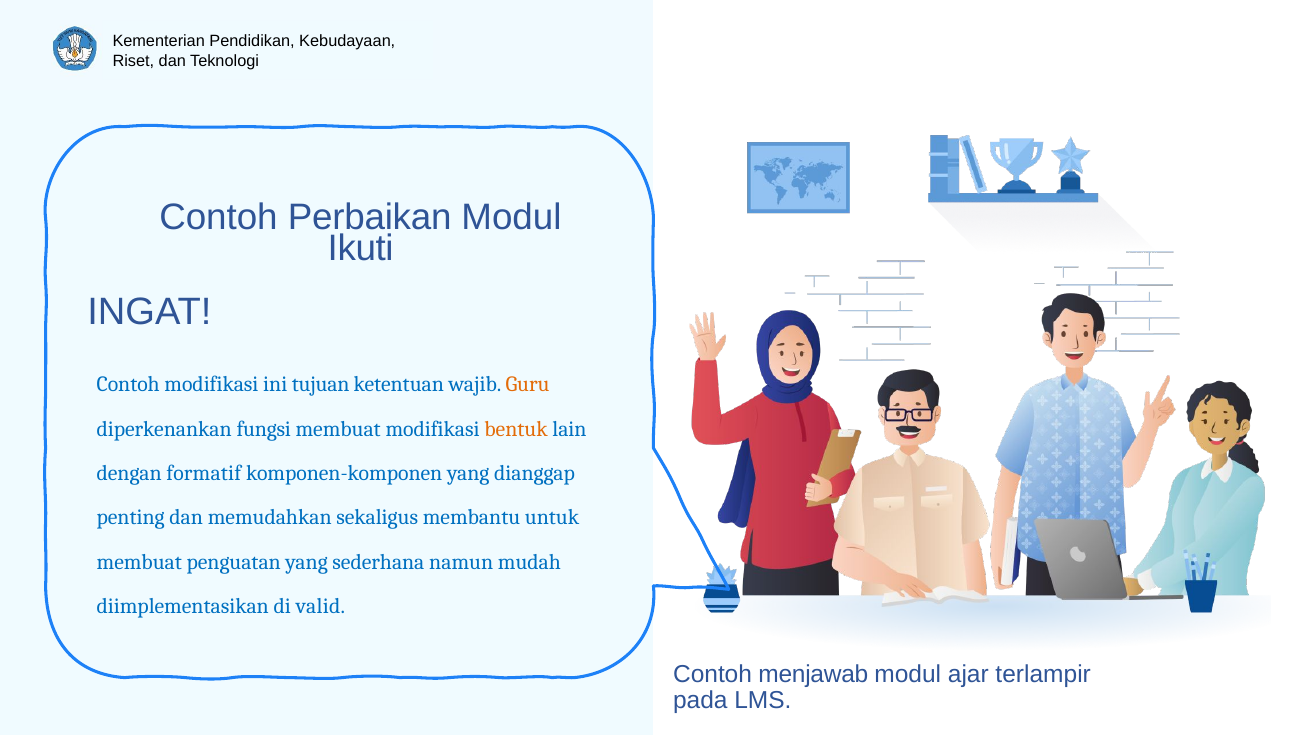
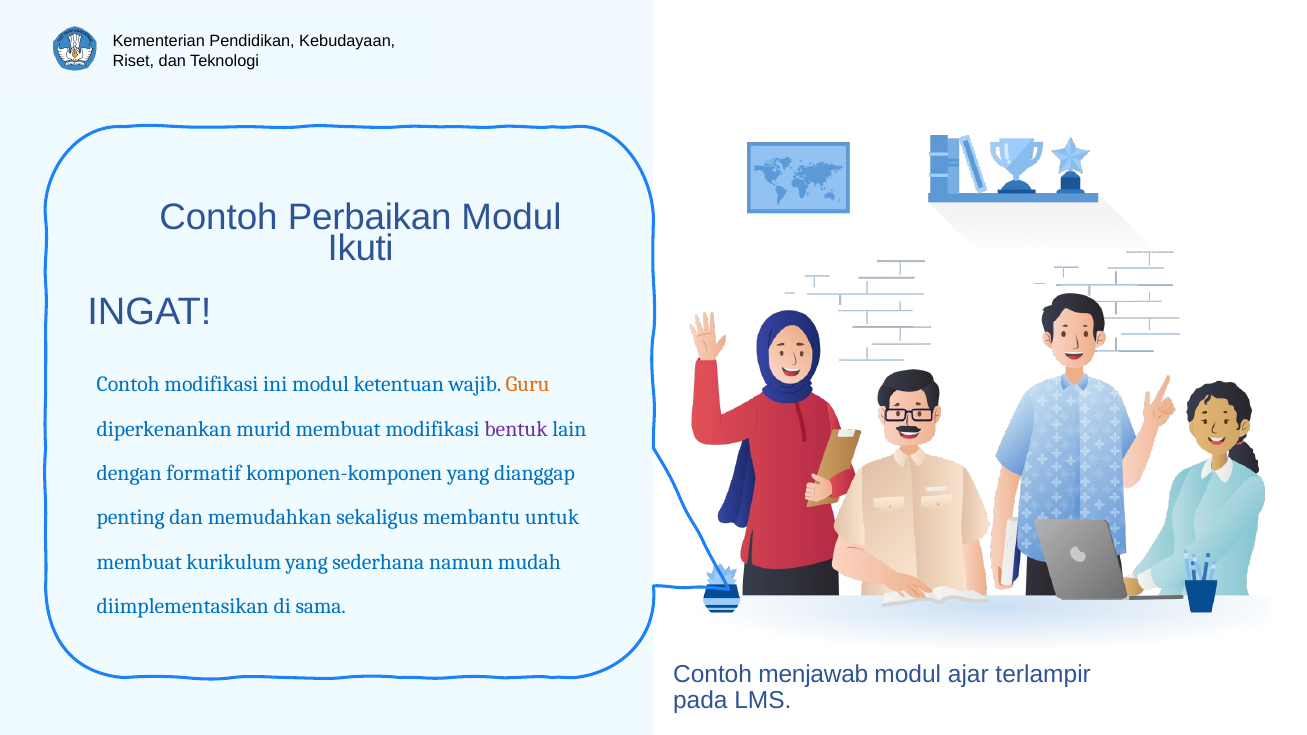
ini tujuan: tujuan -> modul
fungsi: fungsi -> murid
bentuk colour: orange -> purple
penguatan: penguatan -> kurikulum
valid: valid -> sama
